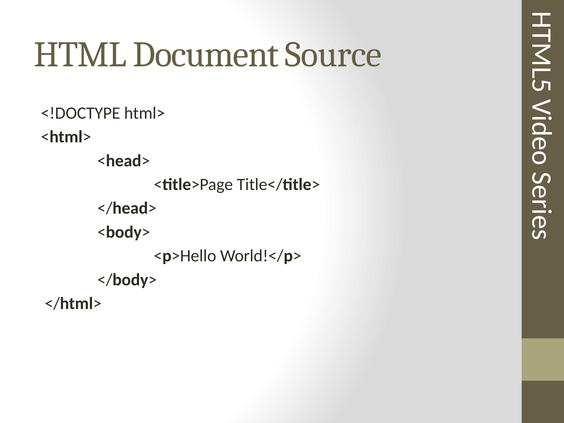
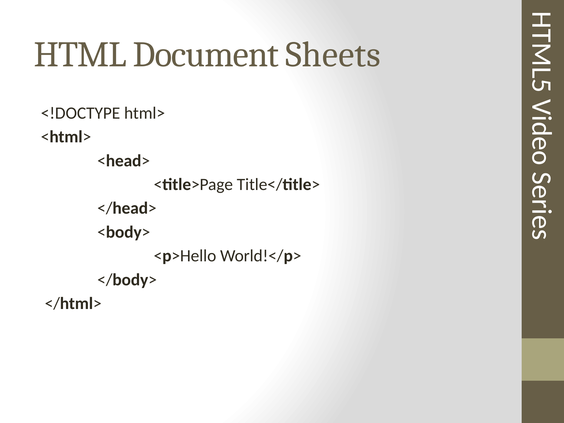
Source: Source -> Sheets
